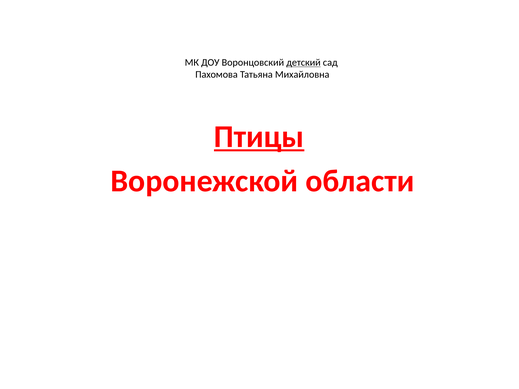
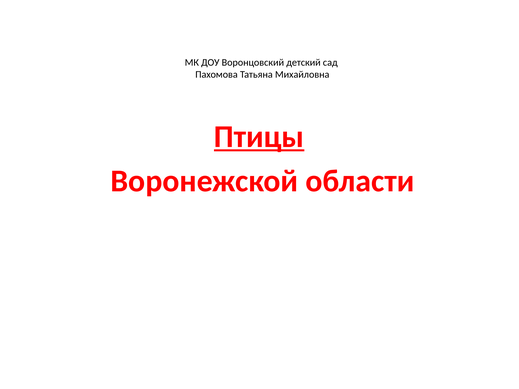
детский underline: present -> none
